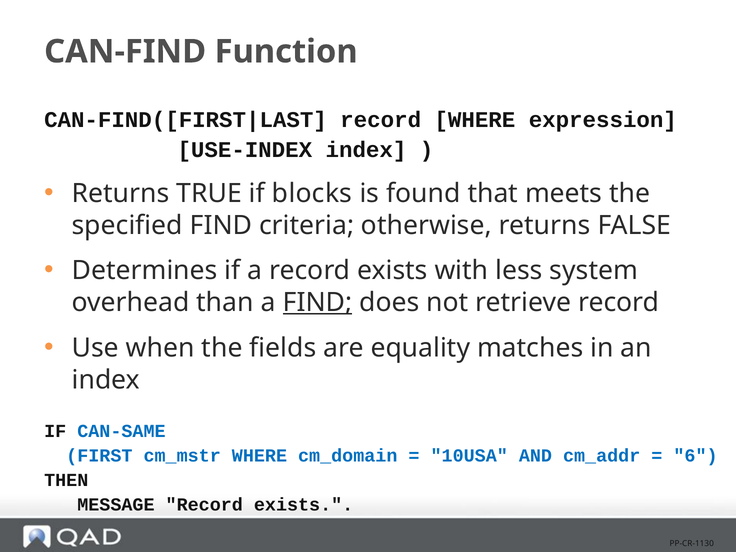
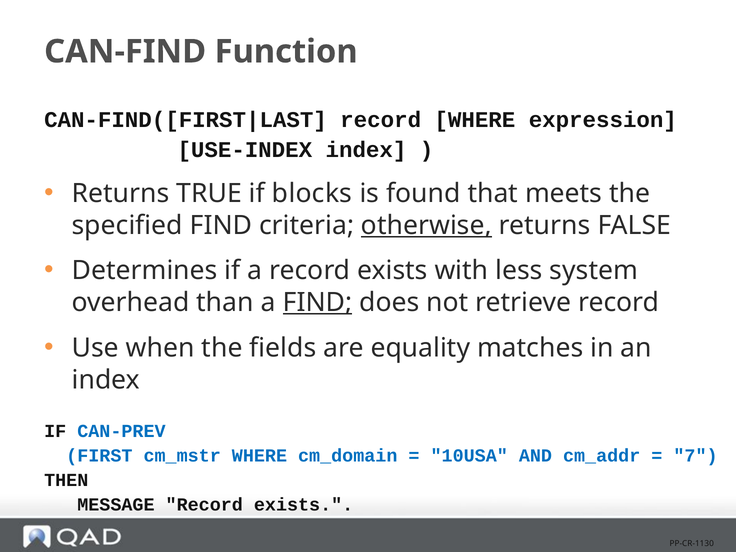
otherwise underline: none -> present
CAN-SAME: CAN-SAME -> CAN-PREV
6: 6 -> 7
